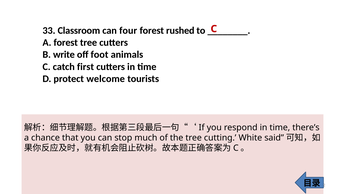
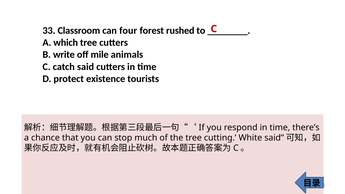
A forest: forest -> which
foot: foot -> mile
catch first: first -> said
welcome: welcome -> existence
